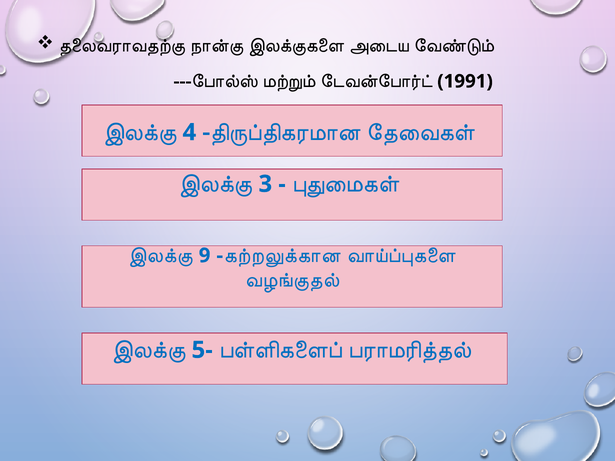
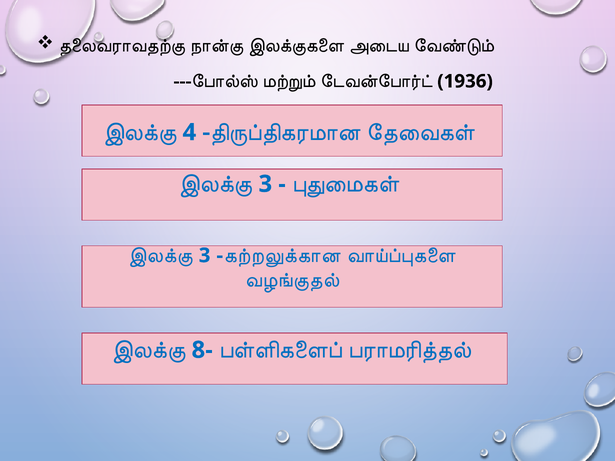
1991: 1991 -> 1936
9 at (205, 256): 9 -> 3
5-: 5- -> 8-
